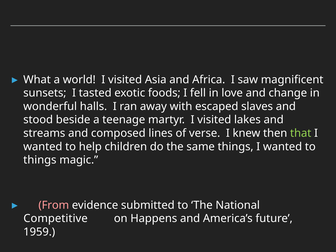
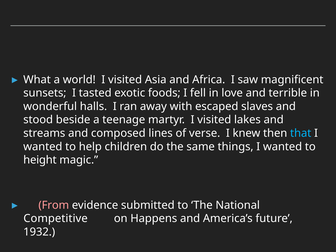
change: change -> terrible
that colour: light green -> light blue
things at (40, 160): things -> height
1959: 1959 -> 1932
